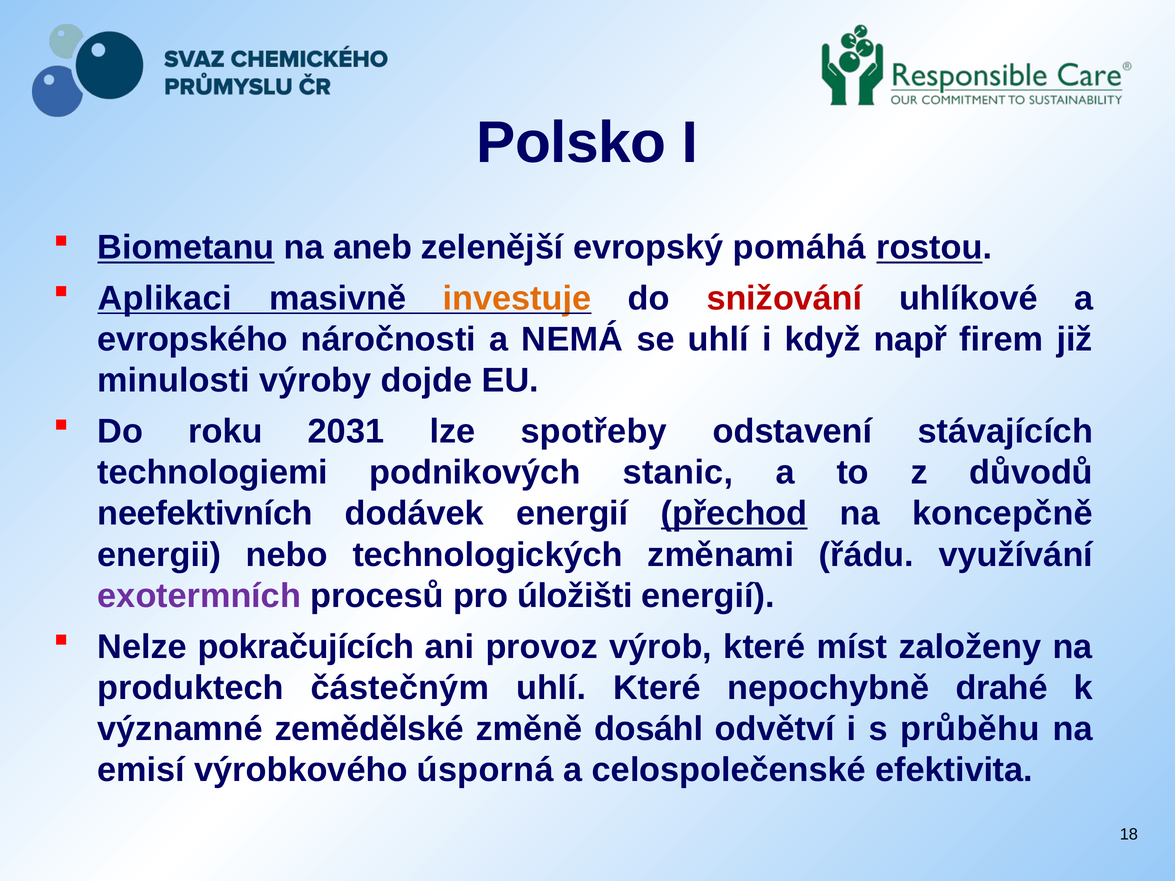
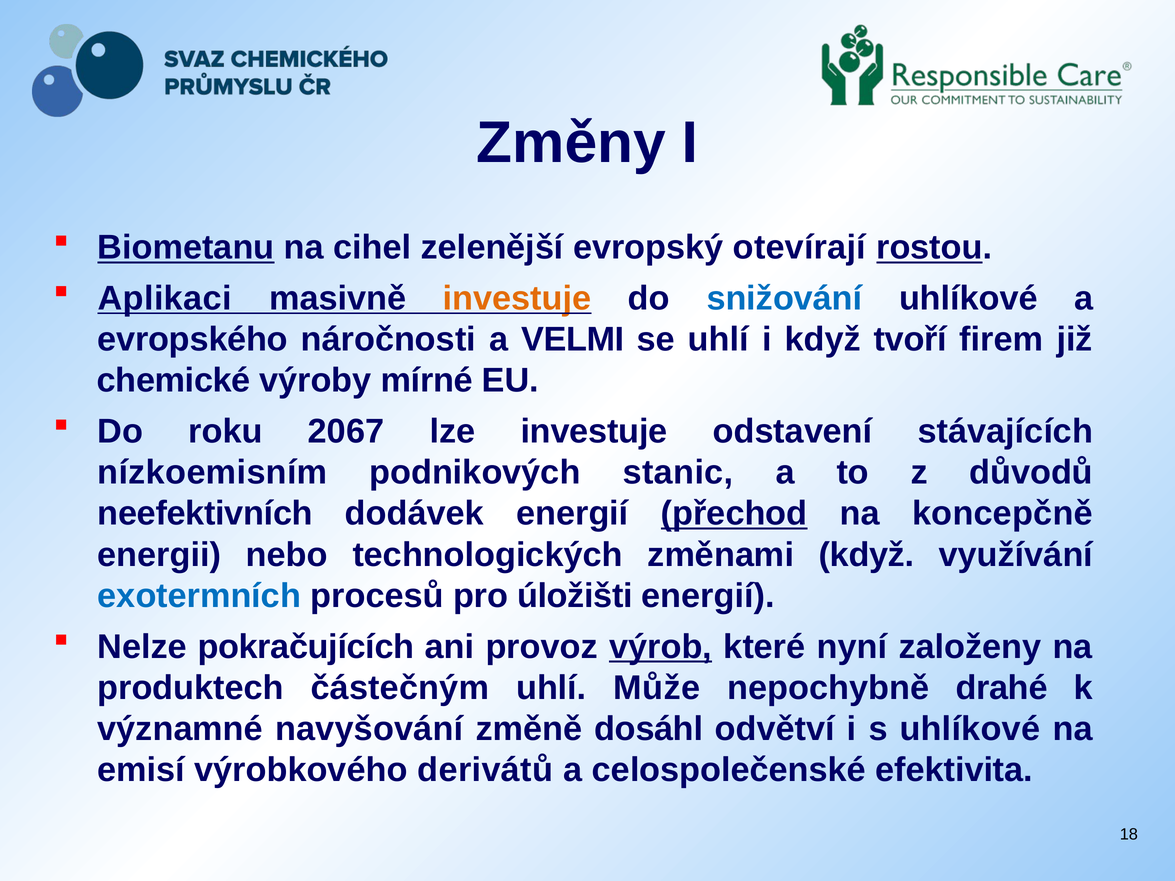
Polsko: Polsko -> Změny
aneb: aneb -> cihel
pomáhá: pomáhá -> otevírají
snižování colour: red -> blue
NEMÁ: NEMÁ -> VELMI
např: např -> tvoří
minulosti: minulosti -> chemické
dojde: dojde -> mírné
2031: 2031 -> 2067
lze spotřeby: spotřeby -> investuje
technologiemi: technologiemi -> nízkoemisním
změnami řádu: řádu -> když
exotermních colour: purple -> blue
výrob underline: none -> present
míst: míst -> nyní
uhlí Které: Které -> Může
zemědělské: zemědělské -> navyšování
s průběhu: průběhu -> uhlíkové
úsporná: úsporná -> derivátů
